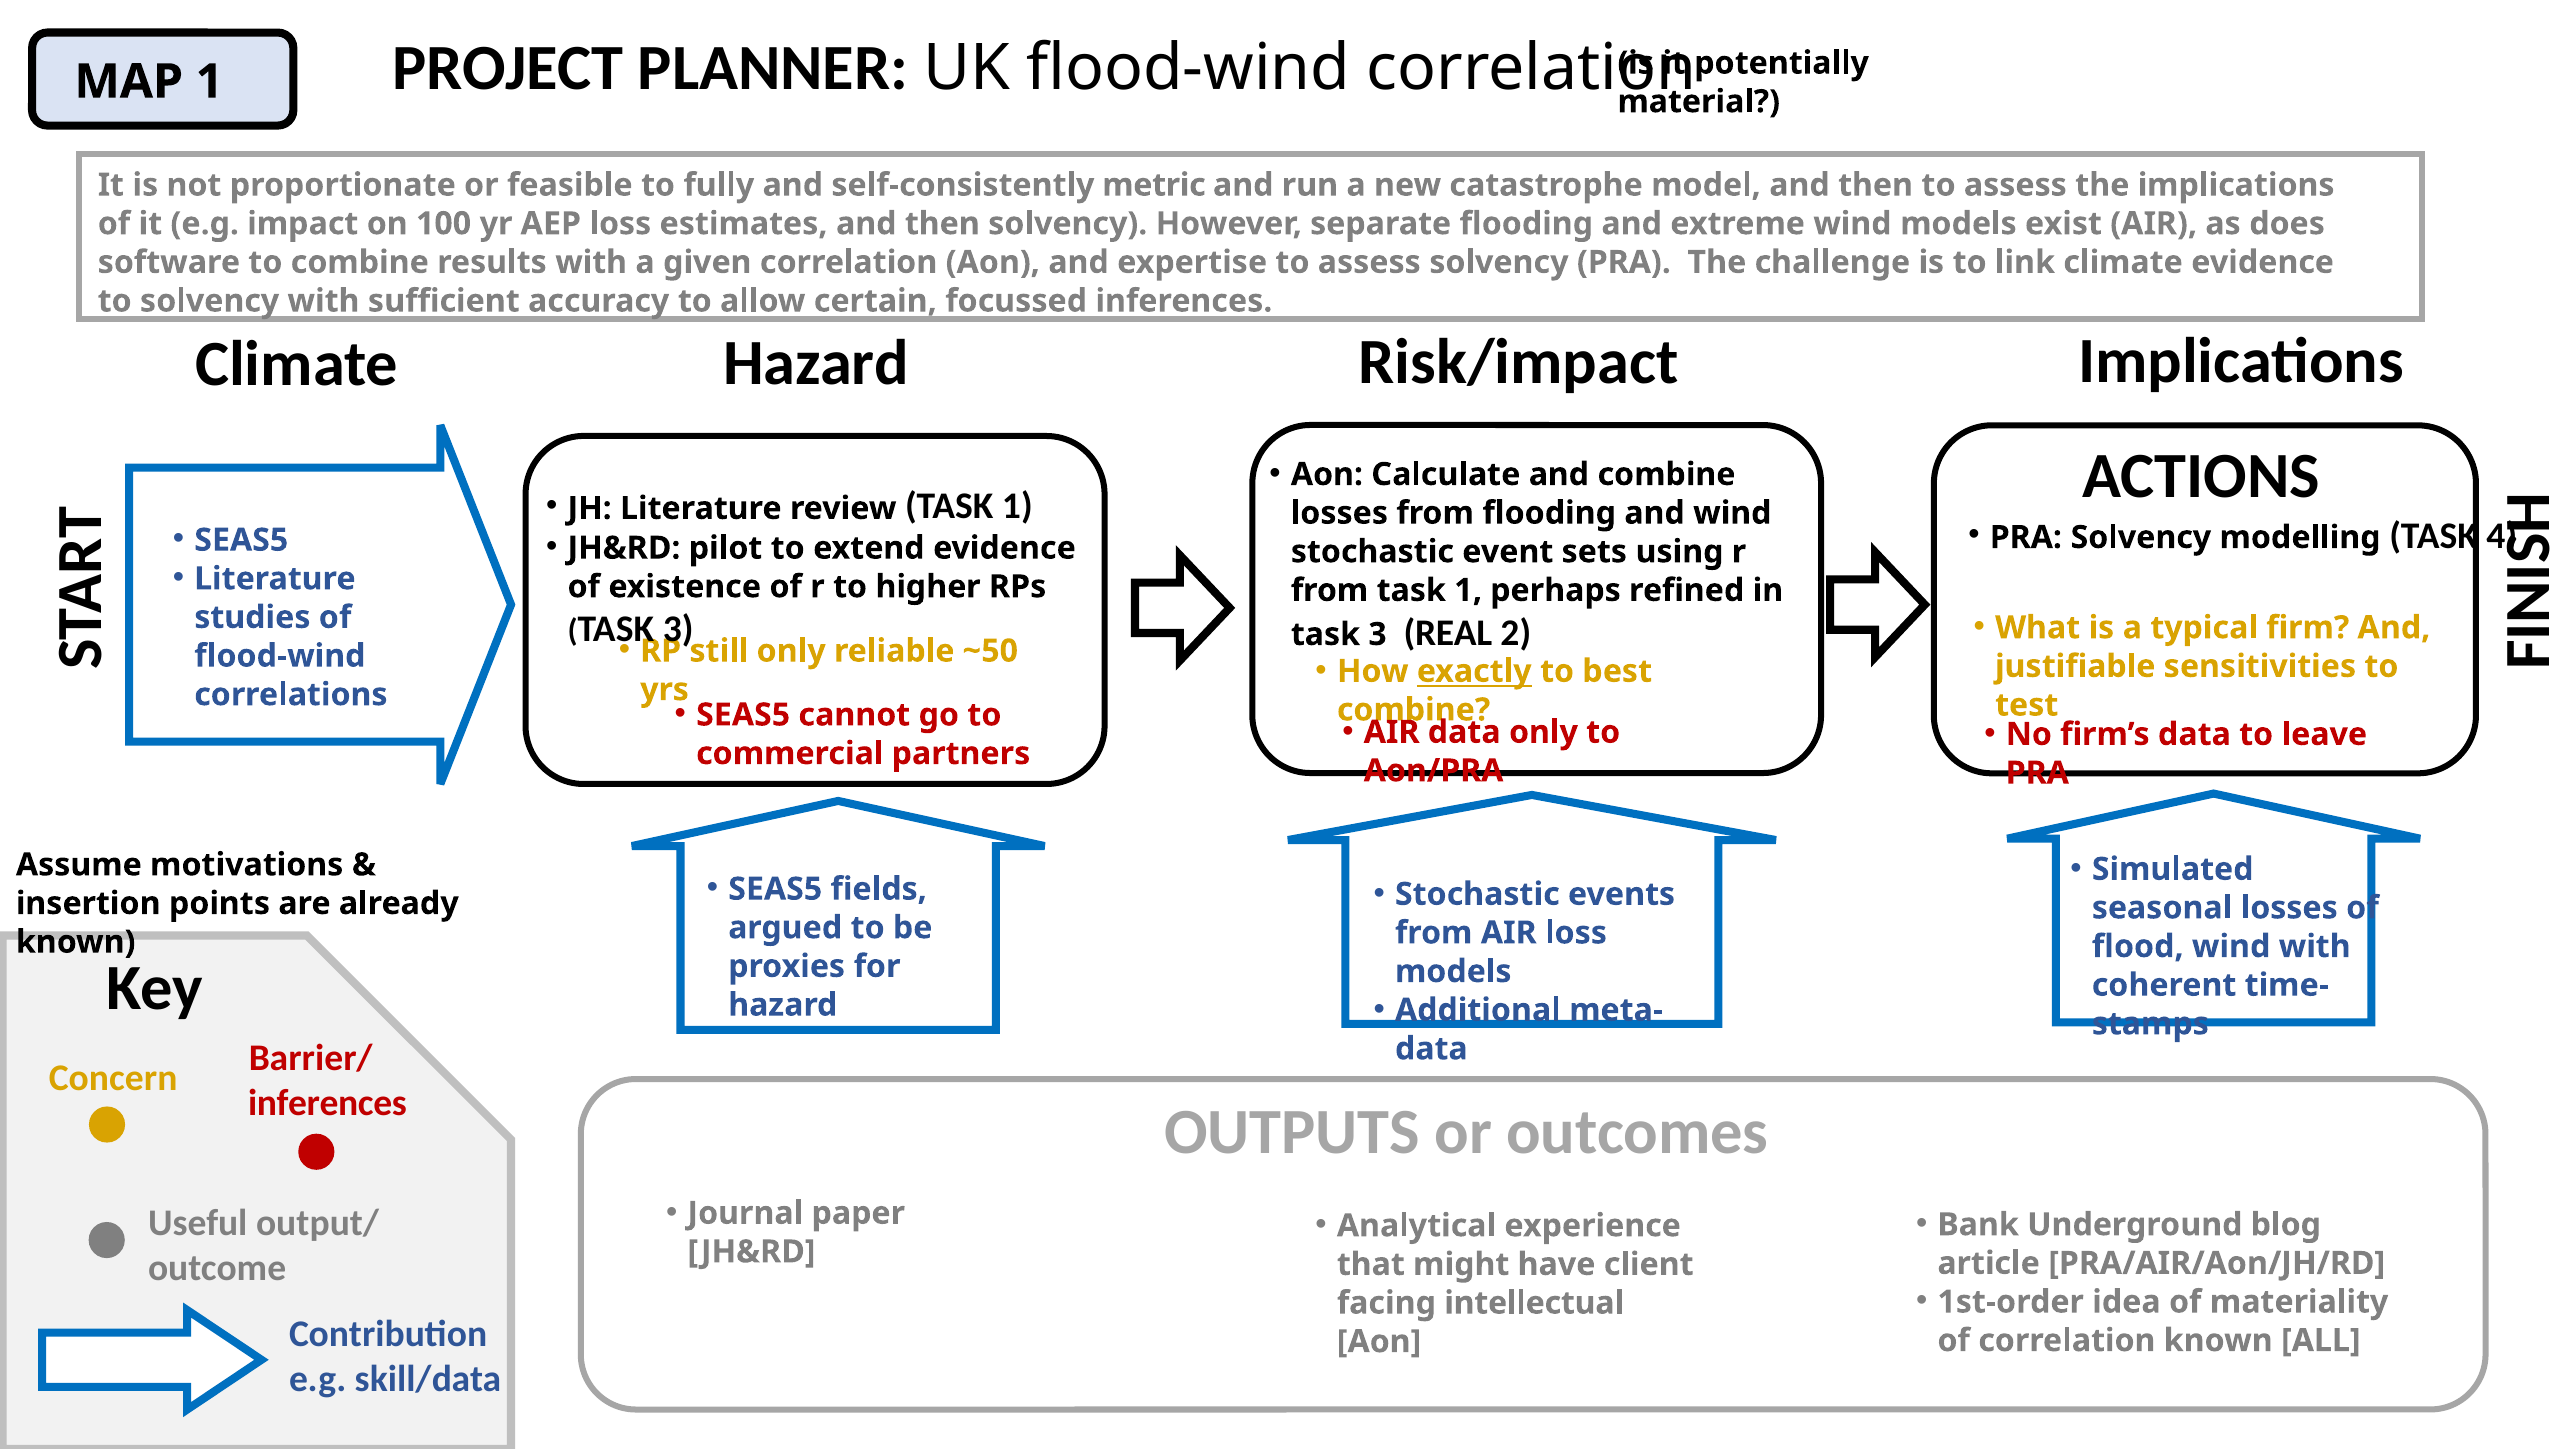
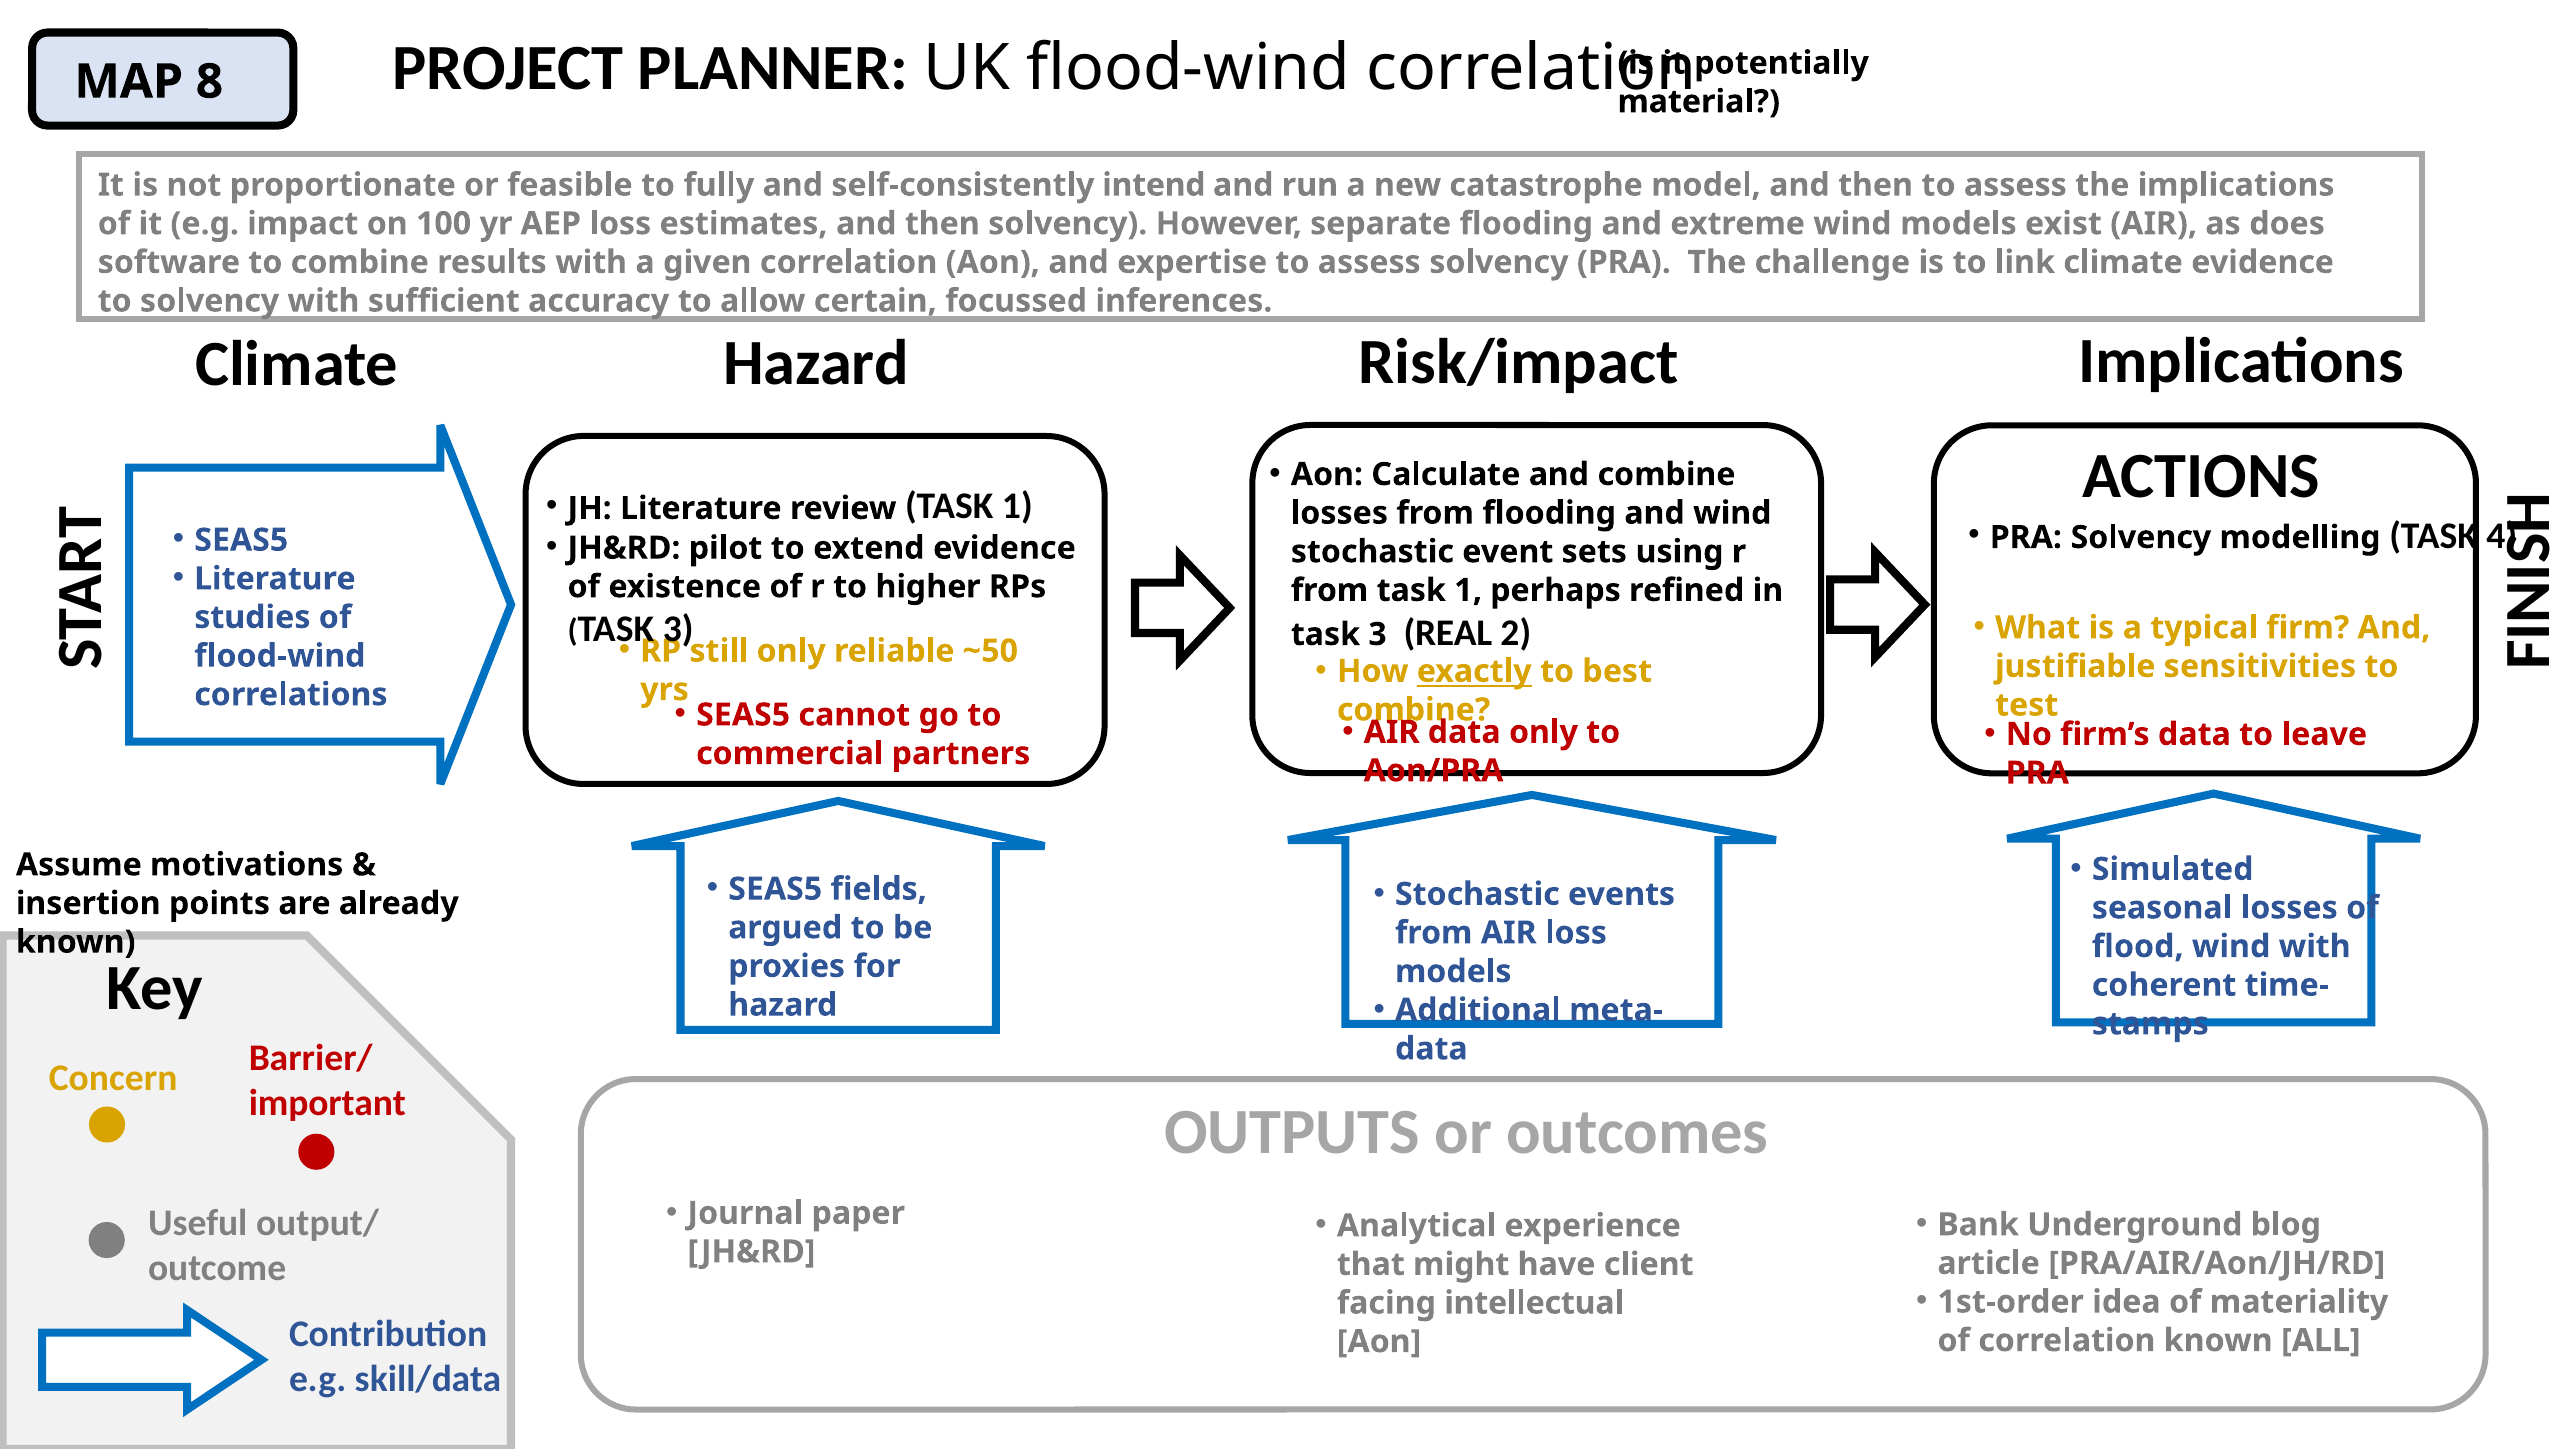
MAP 1: 1 -> 8
metric: metric -> intend
inferences at (327, 1103): inferences -> important
